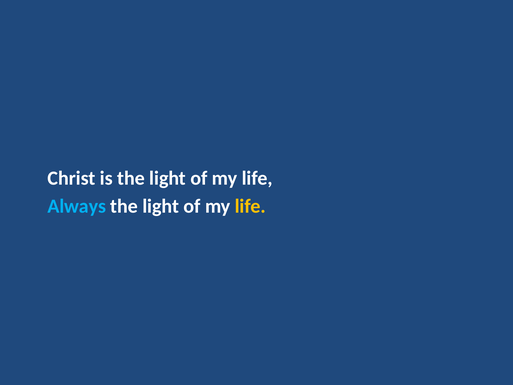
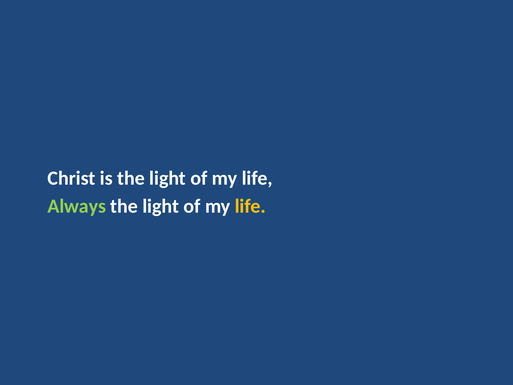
Always colour: light blue -> light green
